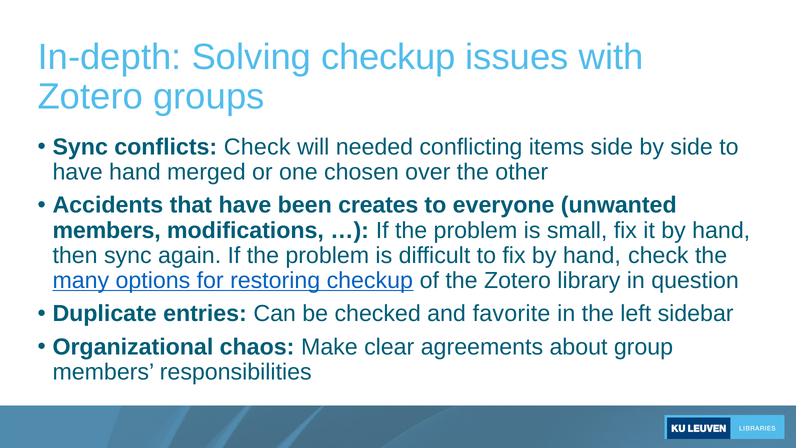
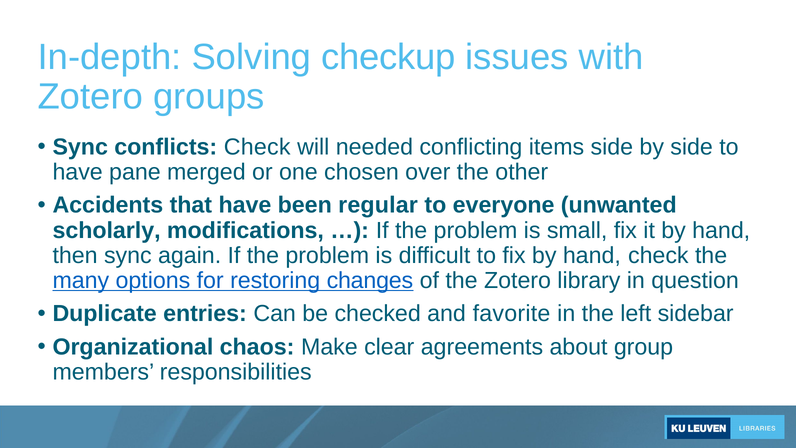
have hand: hand -> pane
creates: creates -> regular
members at (107, 230): members -> scholarly
restoring checkup: checkup -> changes
